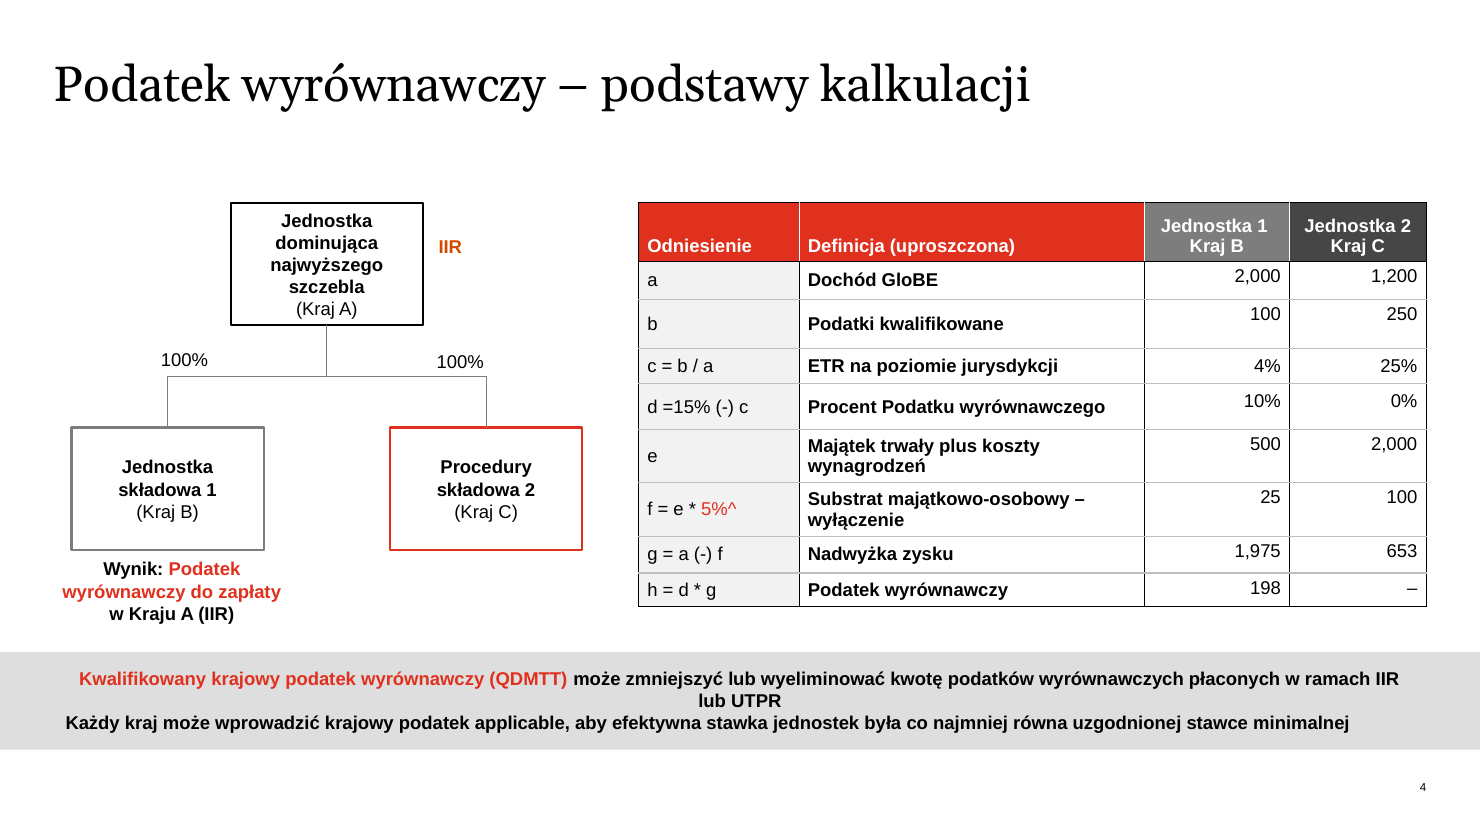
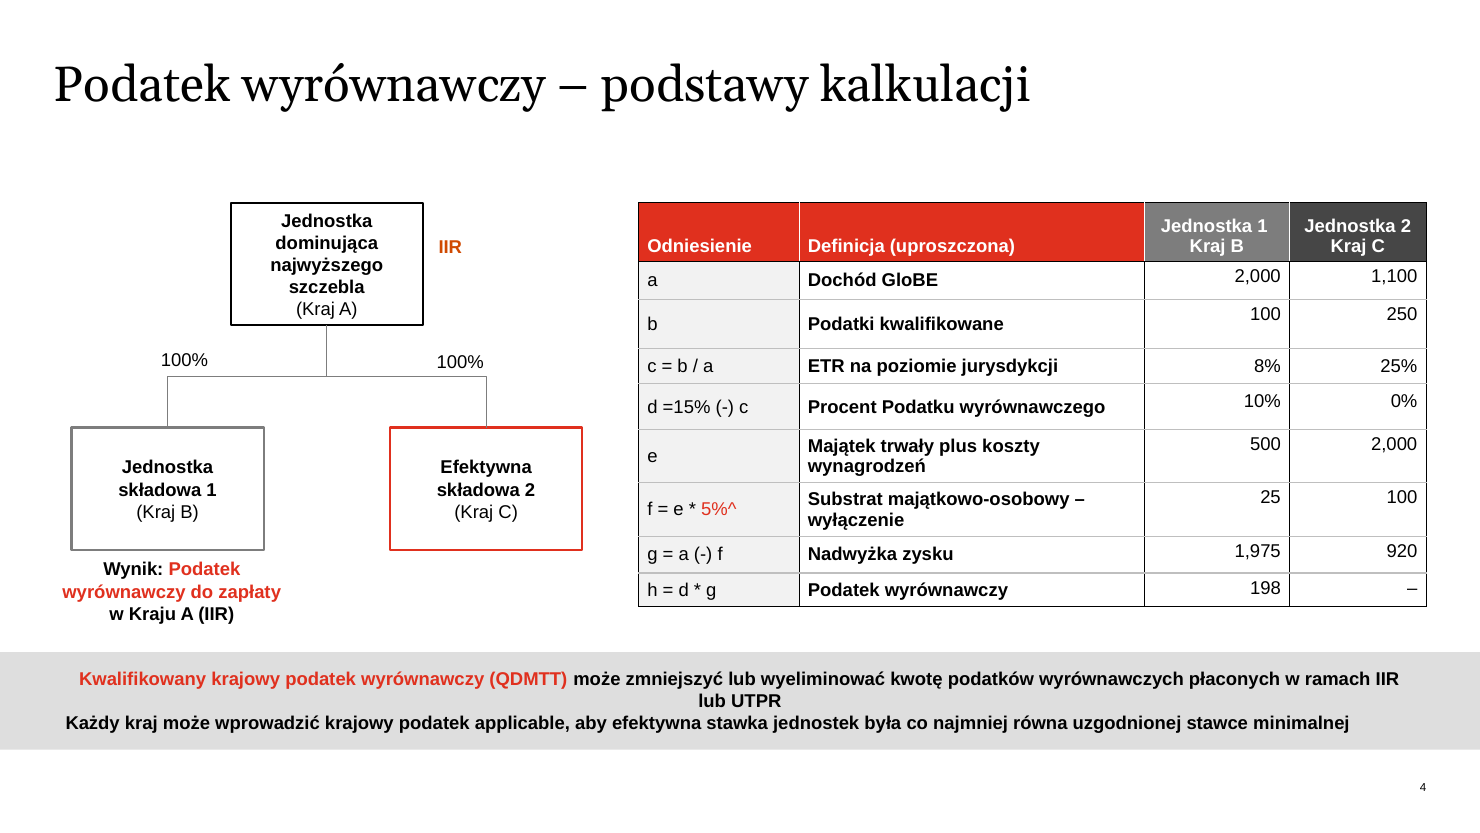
1,200: 1,200 -> 1,100
4%: 4% -> 8%
Procedury at (486, 467): Procedury -> Efektywna
653: 653 -> 920
